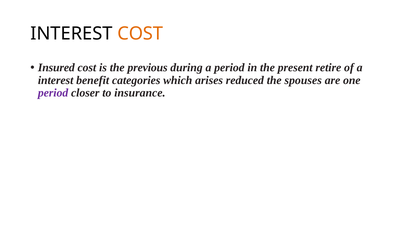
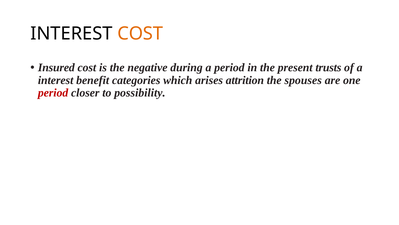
previous: previous -> negative
retire: retire -> trusts
reduced: reduced -> attrition
period at (53, 93) colour: purple -> red
insurance: insurance -> possibility
